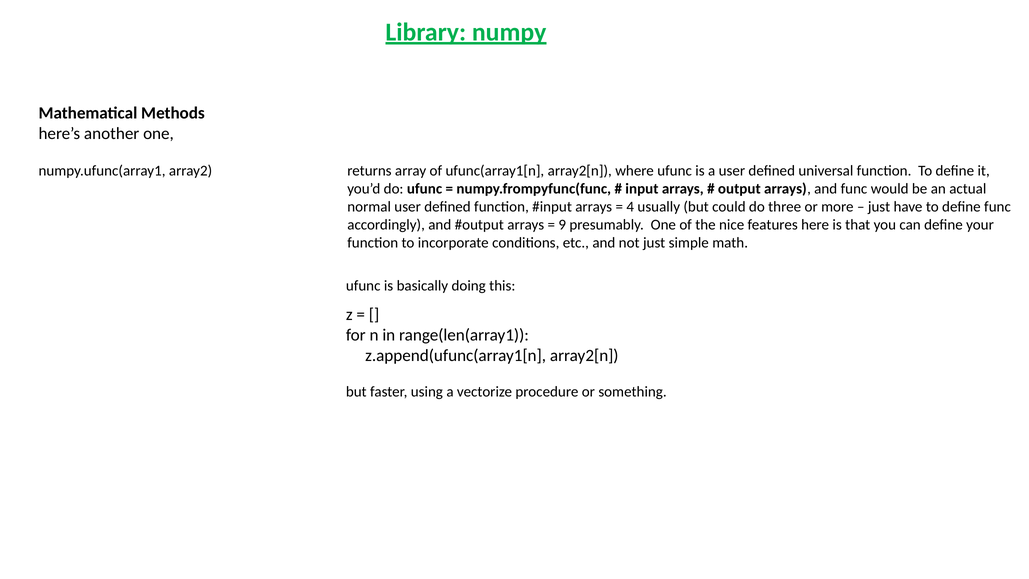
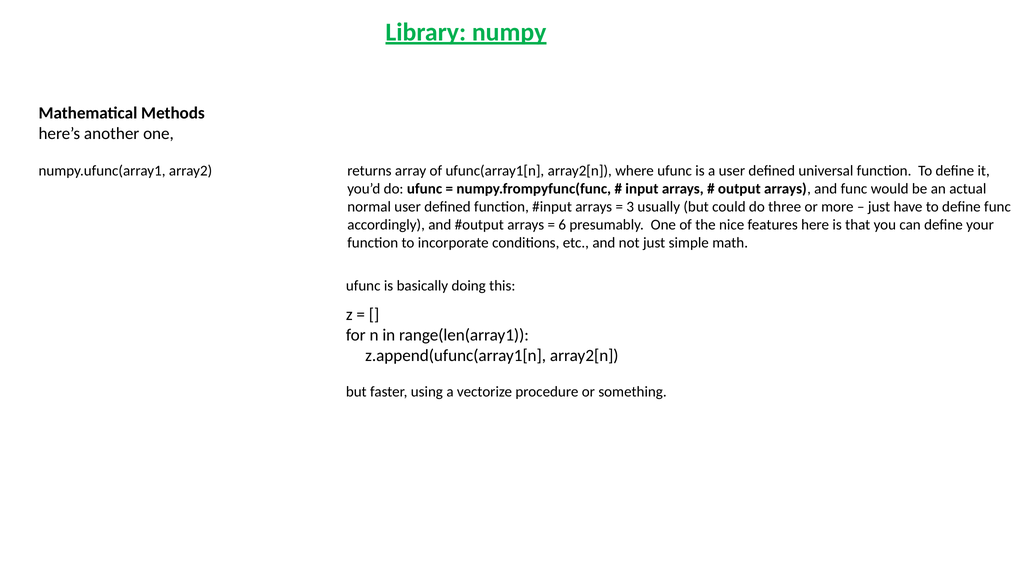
4: 4 -> 3
9: 9 -> 6
